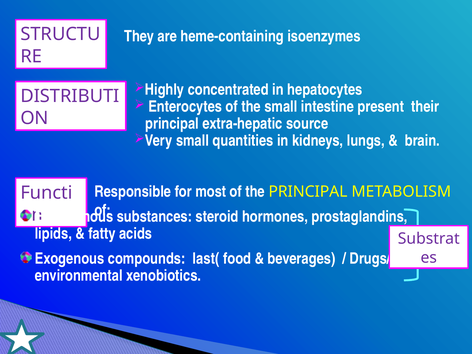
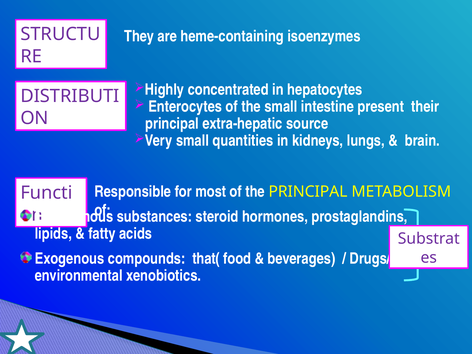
last(: last( -> that(
